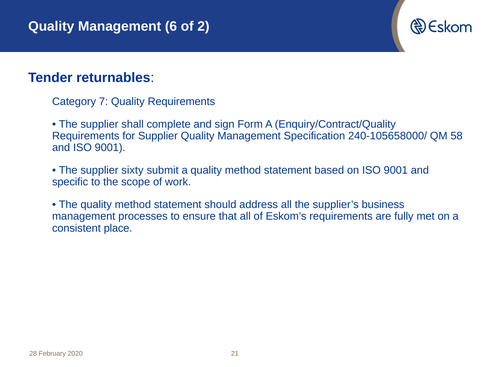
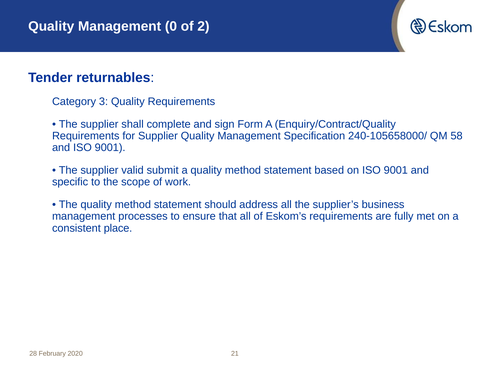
6: 6 -> 0
7: 7 -> 3
sixty: sixty -> valid
